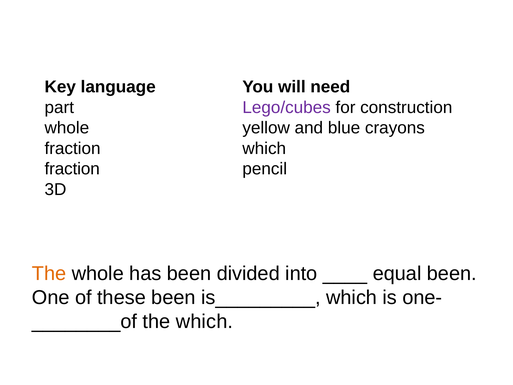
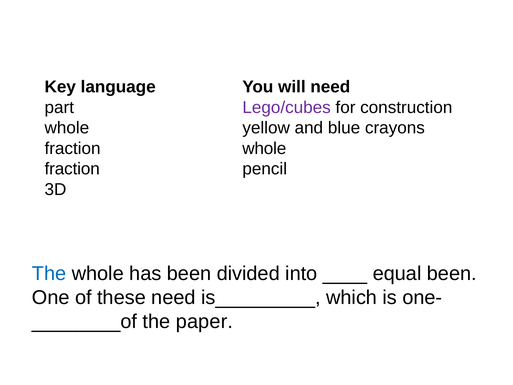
which at (264, 148): which -> whole
The at (49, 273) colour: orange -> blue
these been: been -> need
the which: which -> paper
